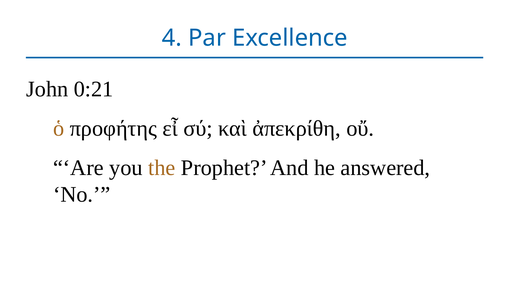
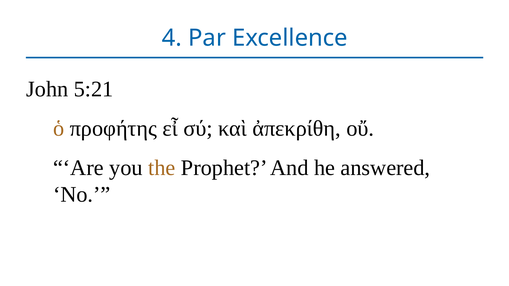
0:21: 0:21 -> 5:21
